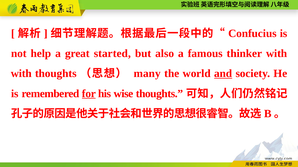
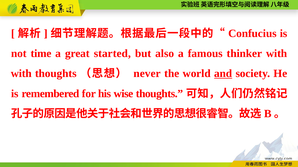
help: help -> time
many: many -> never
for underline: present -> none
